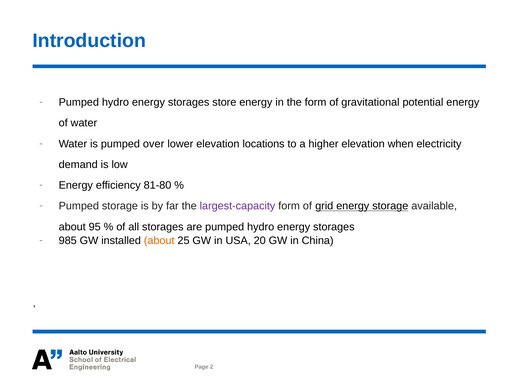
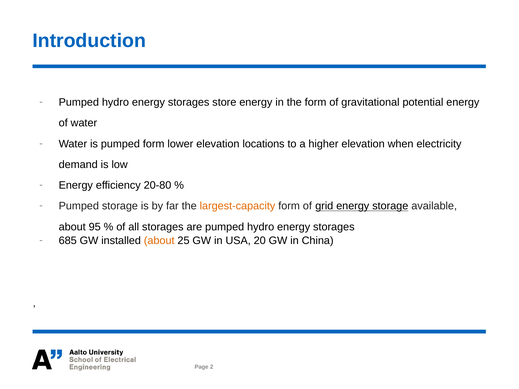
pumped over: over -> form
81-80: 81-80 -> 20-80
largest-capacity colour: purple -> orange
985: 985 -> 685
